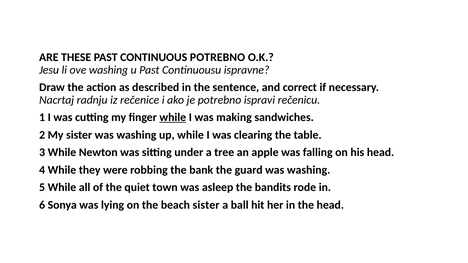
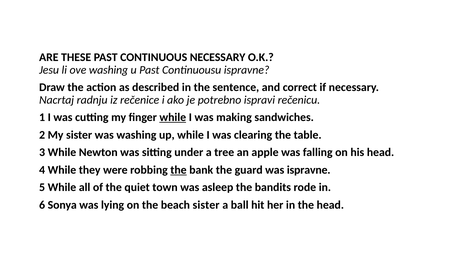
CONTINUOUS POTREBNO: POTREBNO -> NECESSARY
the at (179, 170) underline: none -> present
guard was washing: washing -> ispravne
